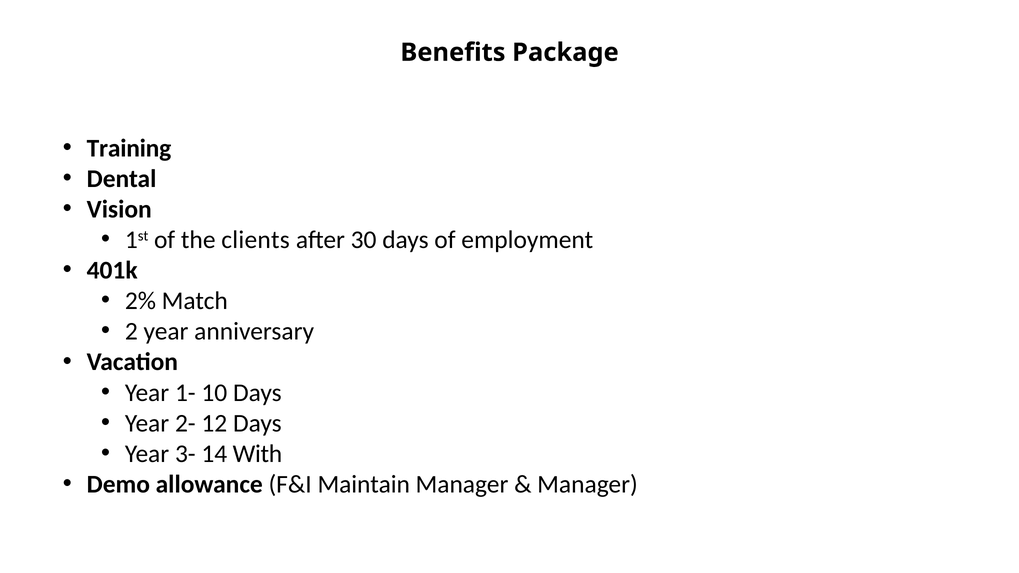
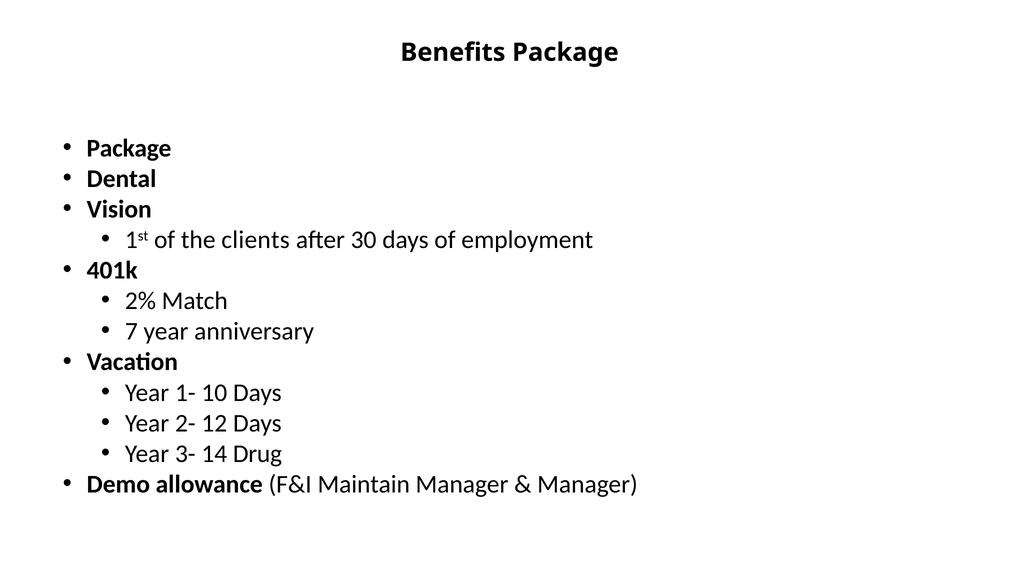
Training at (129, 148): Training -> Package
2: 2 -> 7
With: With -> Drug
